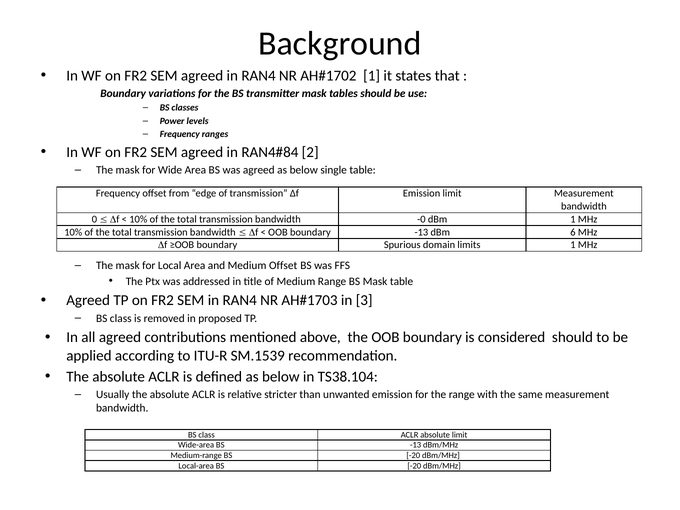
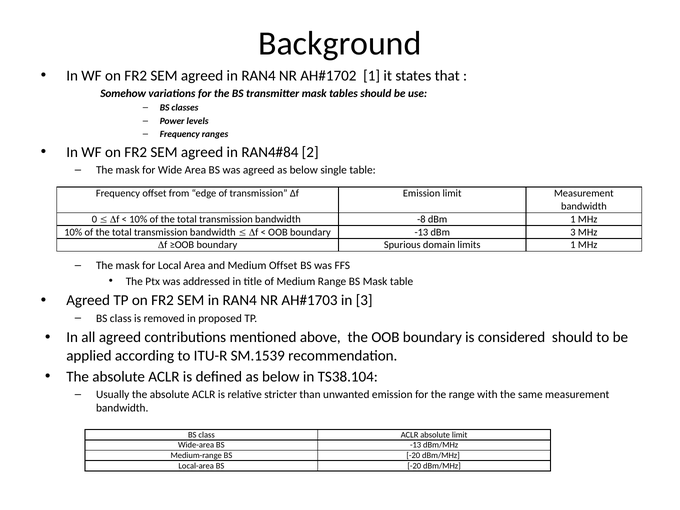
Boundary at (123, 94): Boundary -> Somehow
-0: -0 -> -8
dBm 6: 6 -> 3
